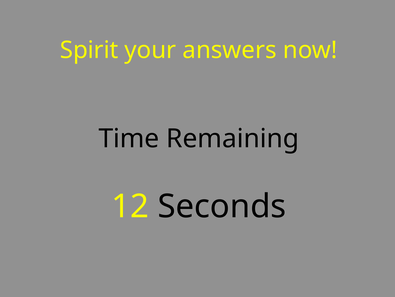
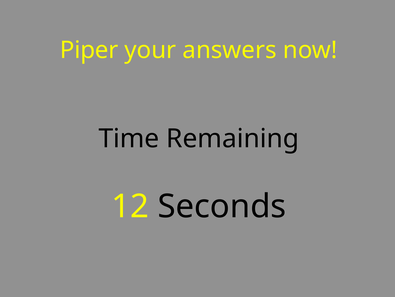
Spirit: Spirit -> Piper
